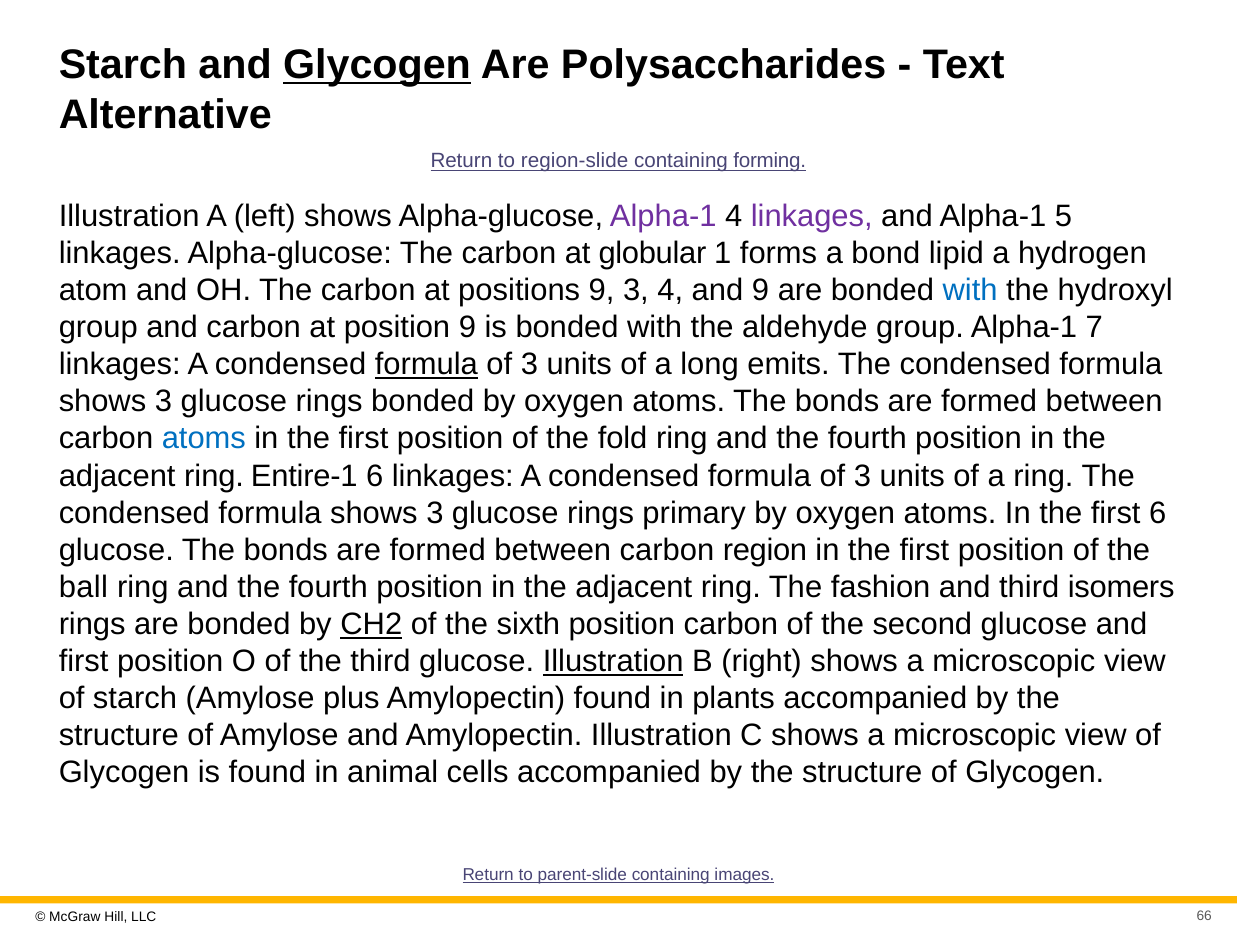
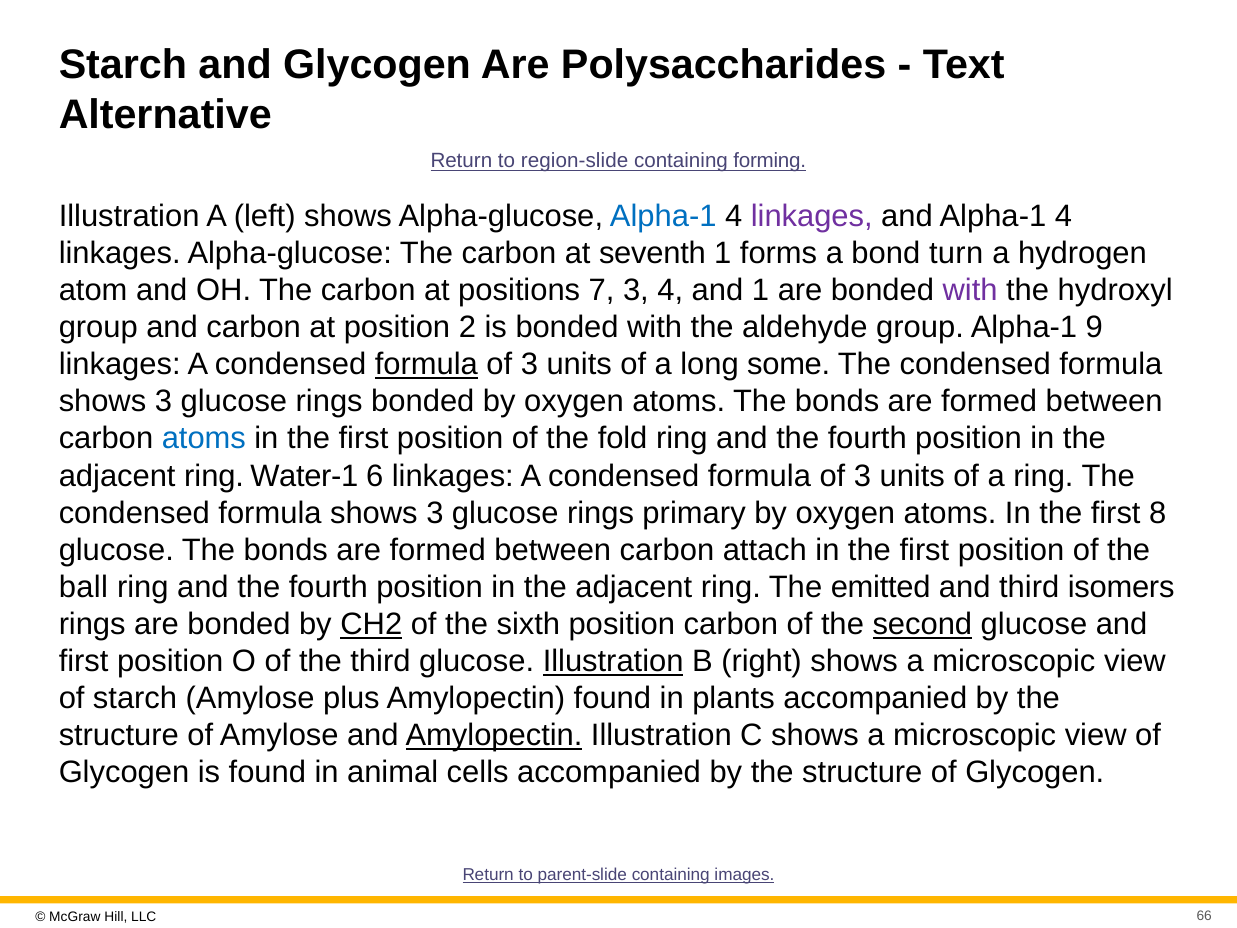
Glycogen at (377, 65) underline: present -> none
Alpha-1 at (663, 216) colour: purple -> blue
and Alpha-1 5: 5 -> 4
globular: globular -> seventh
lipid: lipid -> turn
positions 9: 9 -> 7
and 9: 9 -> 1
with at (970, 290) colour: blue -> purple
position 9: 9 -> 2
7: 7 -> 9
emits: emits -> some
Entire-1: Entire-1 -> Water-1
first 6: 6 -> 8
region: region -> attach
fashion: fashion -> emitted
second underline: none -> present
Amylopectin at (494, 735) underline: none -> present
